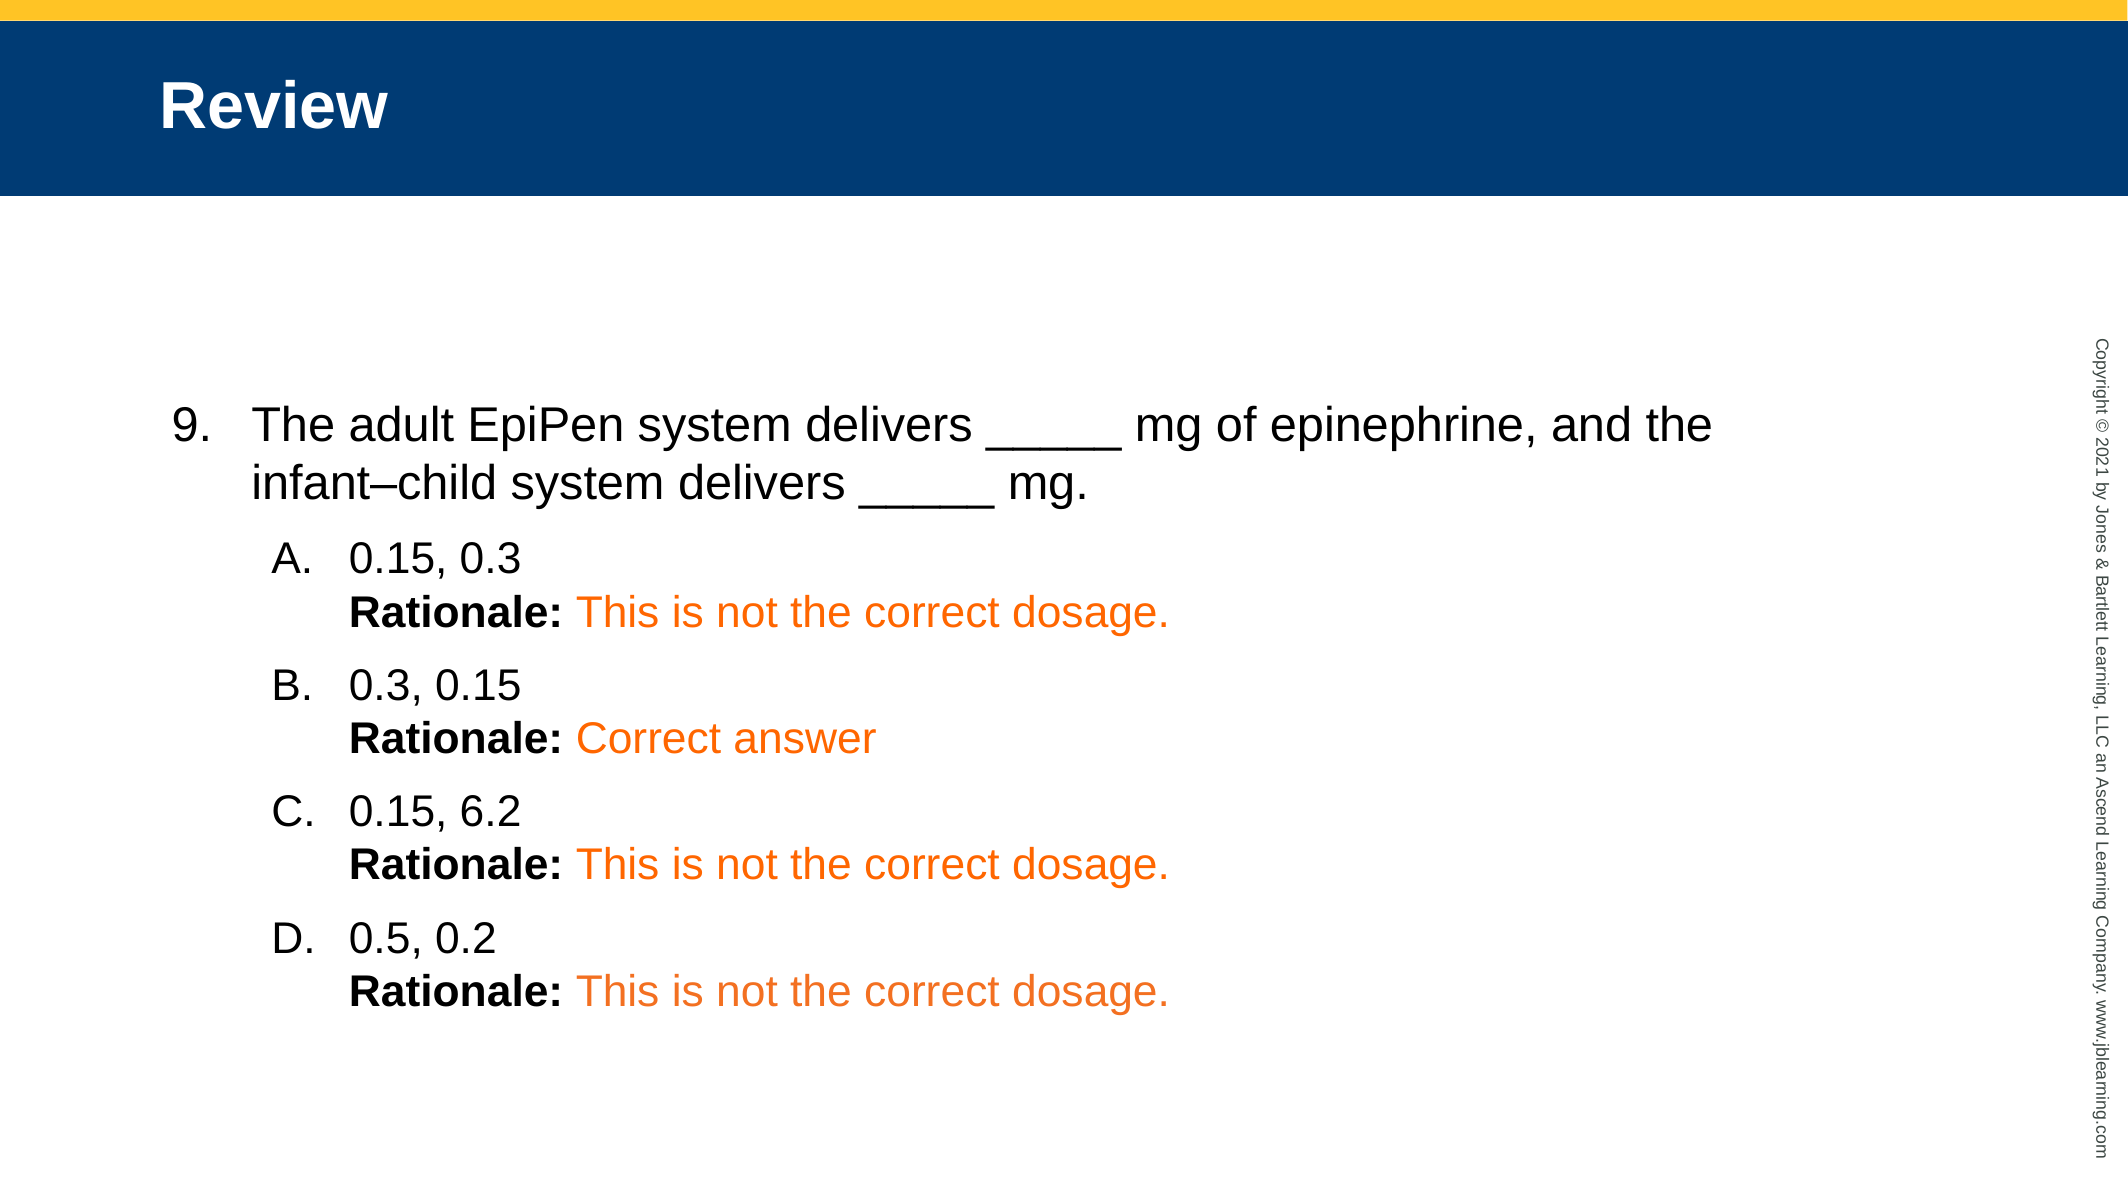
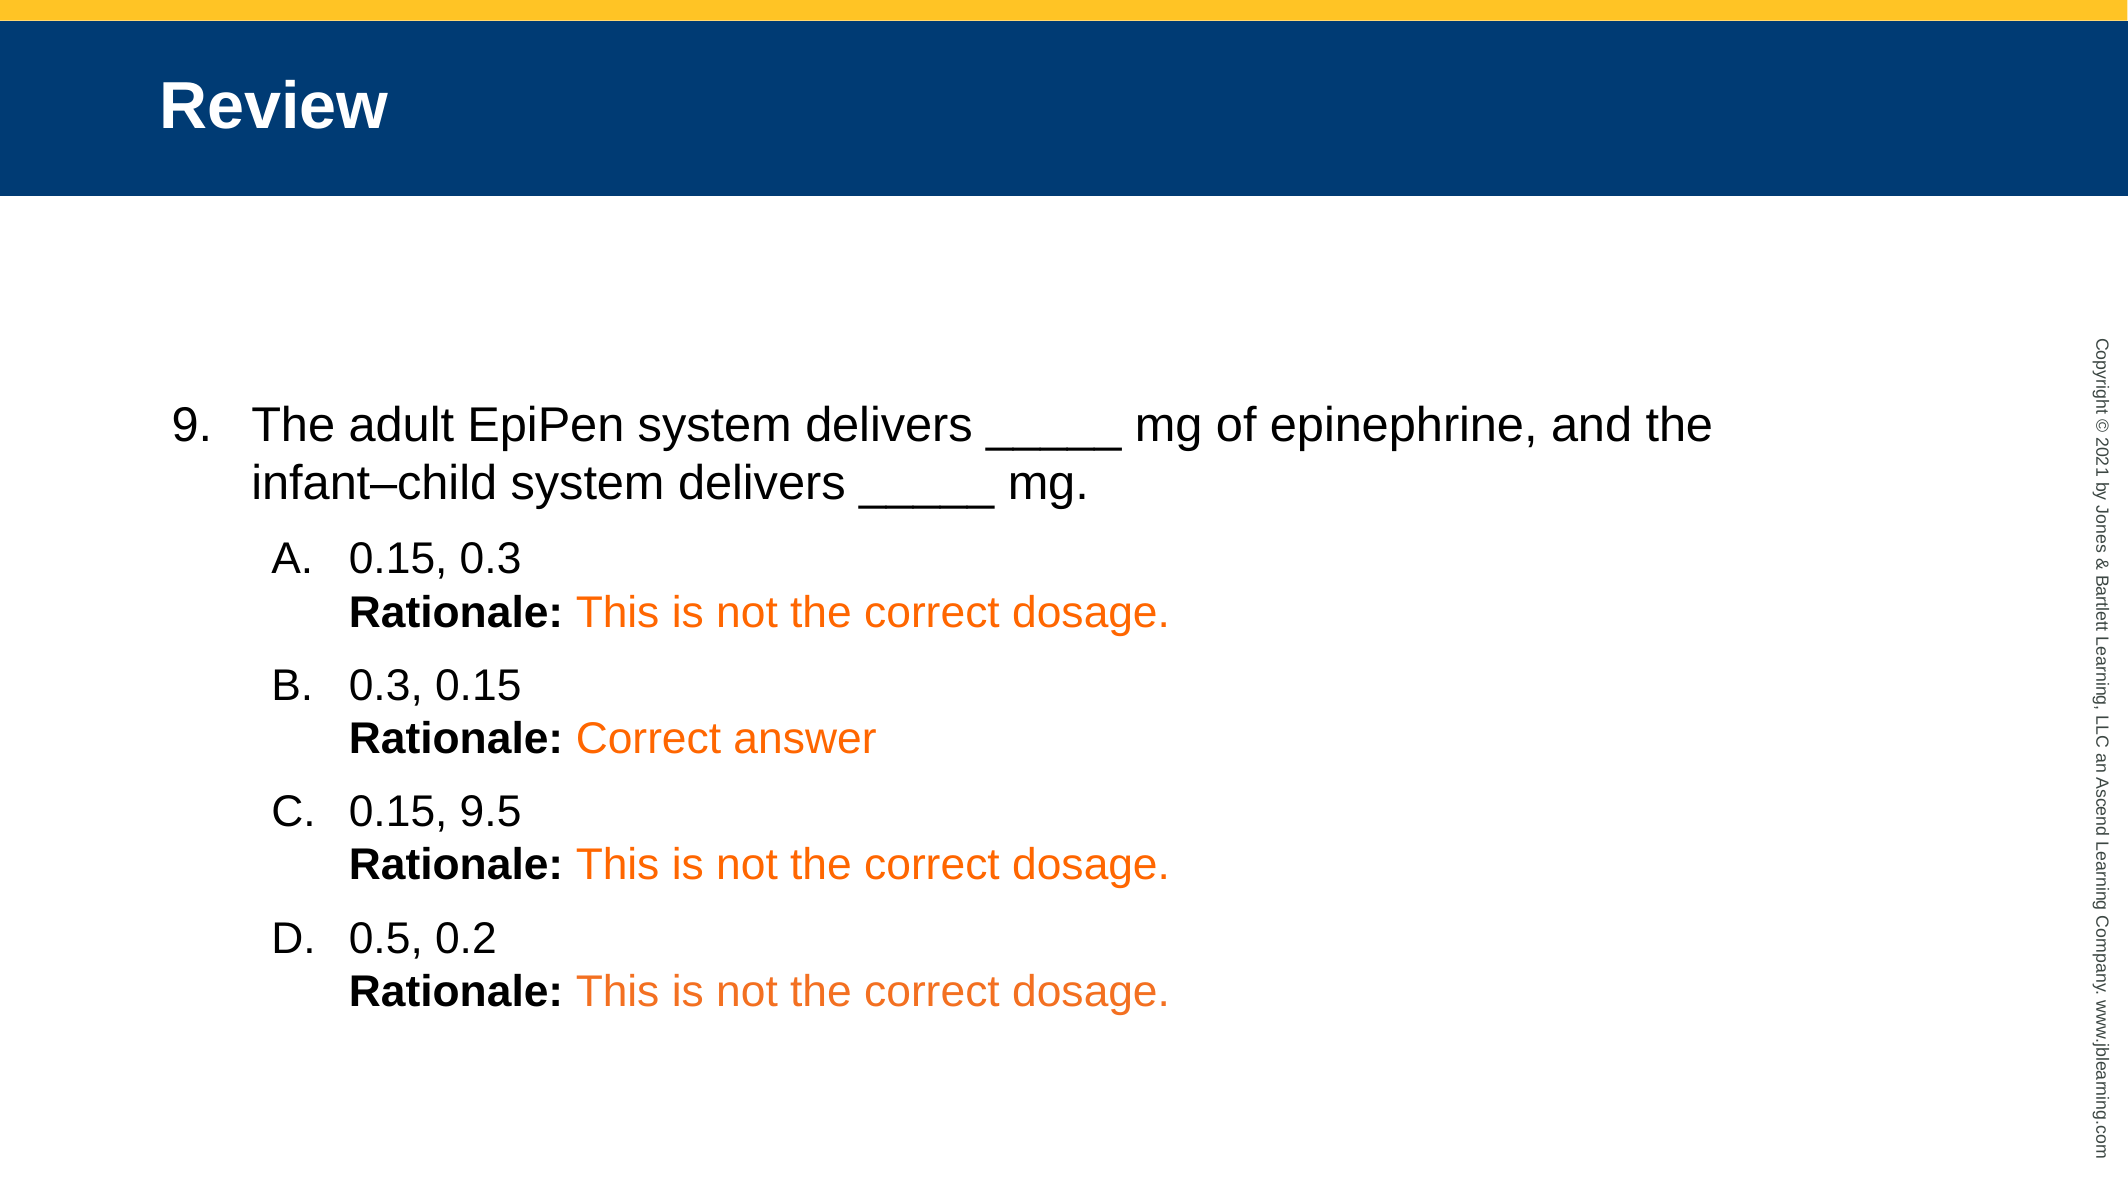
6.2: 6.2 -> 9.5
